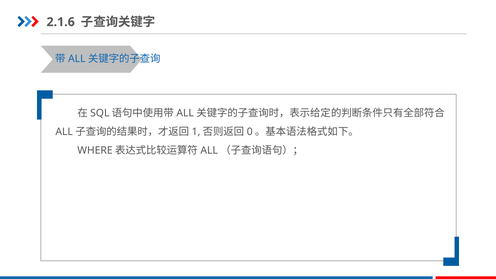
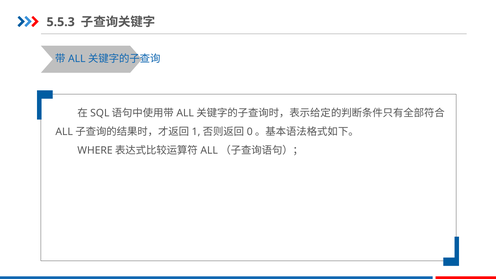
2.1.6: 2.1.6 -> 5.5.3
